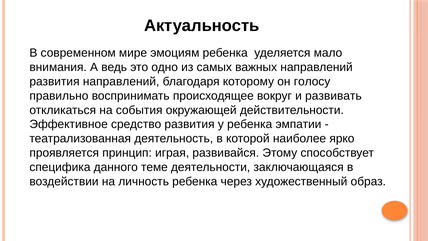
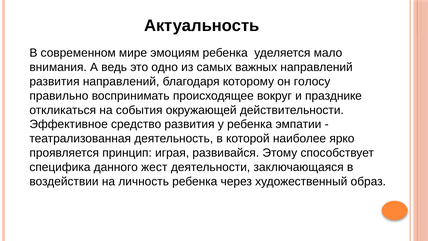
развивать: развивать -> празднике
теме: теме -> жест
